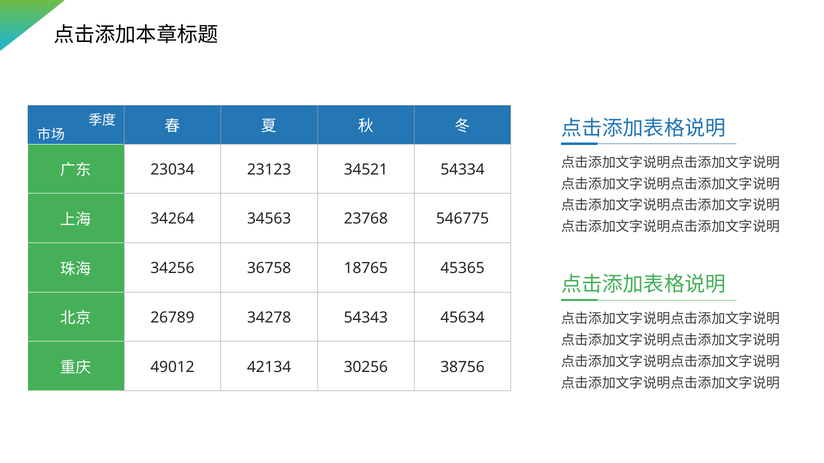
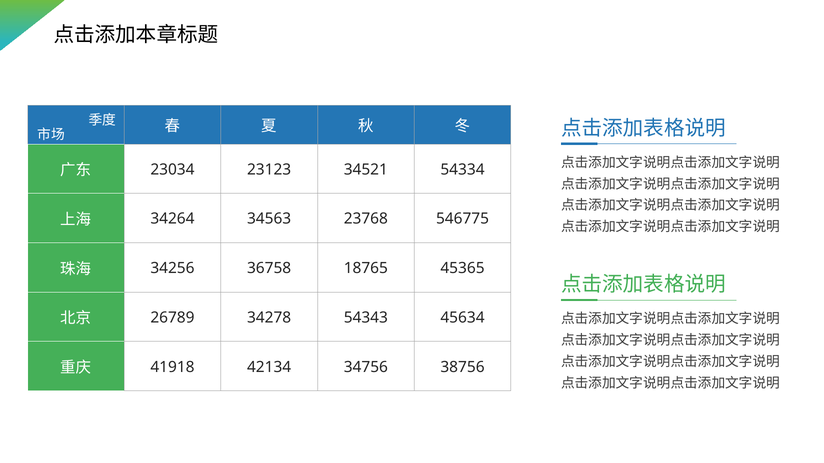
49012: 49012 -> 41918
30256: 30256 -> 34756
